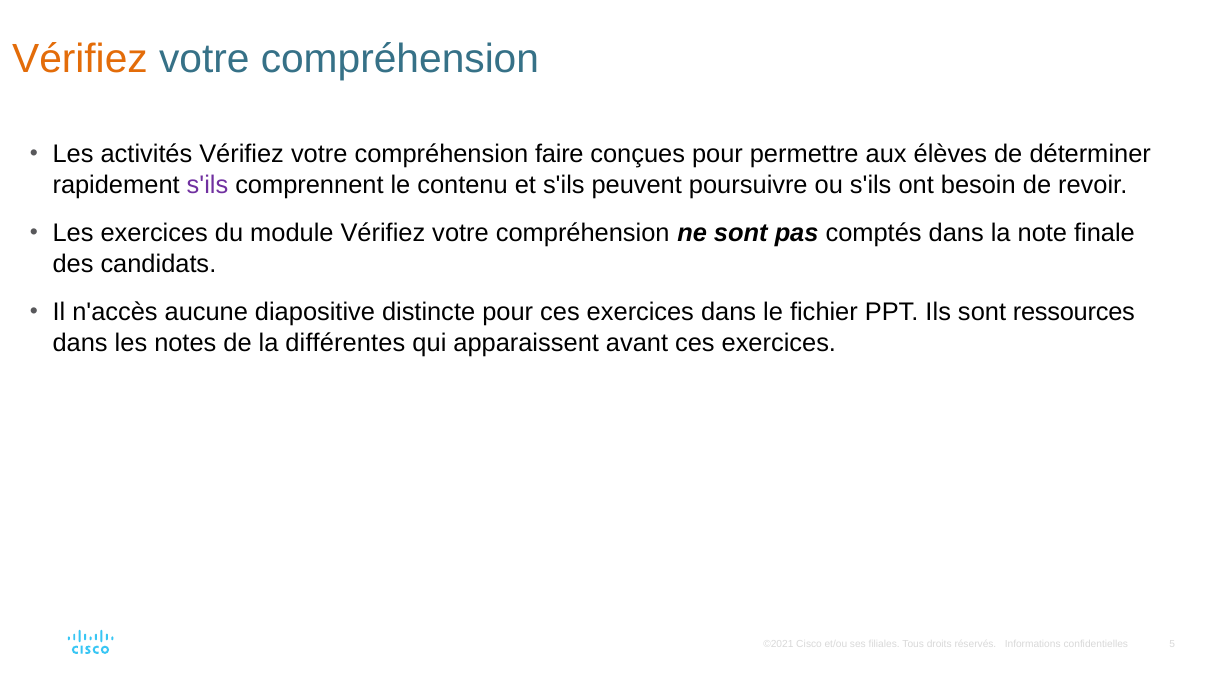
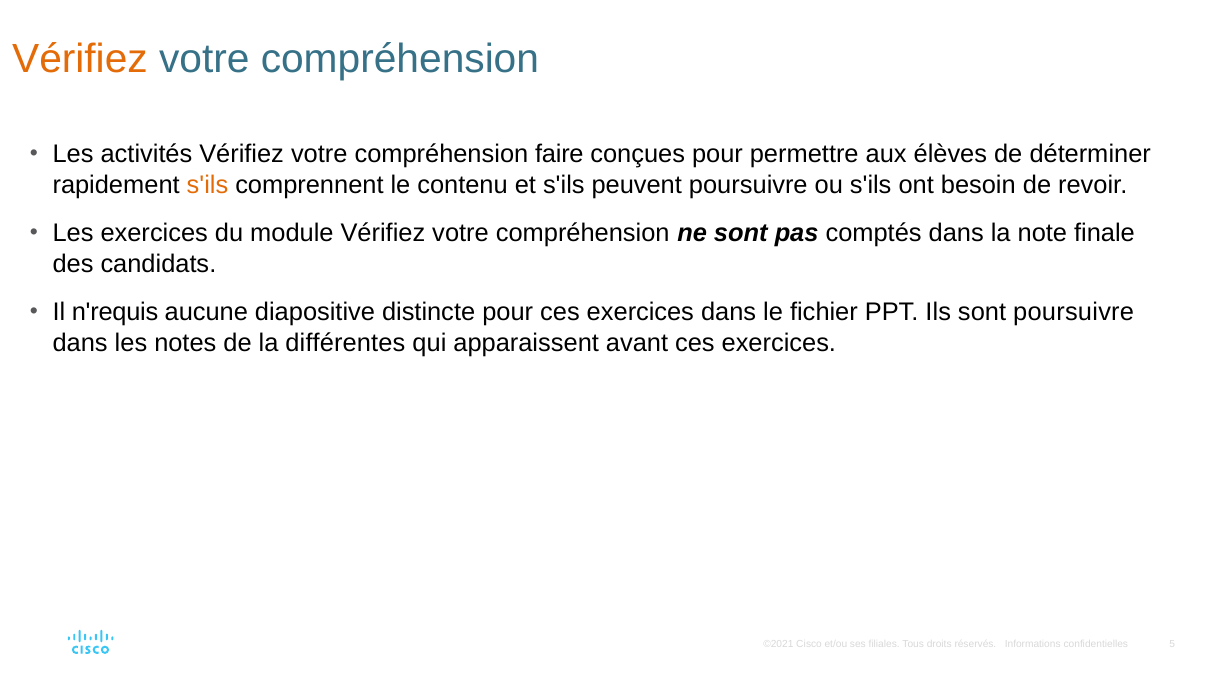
s'ils at (208, 185) colour: purple -> orange
n'accès: n'accès -> n'requis
sont ressources: ressources -> poursuivre
